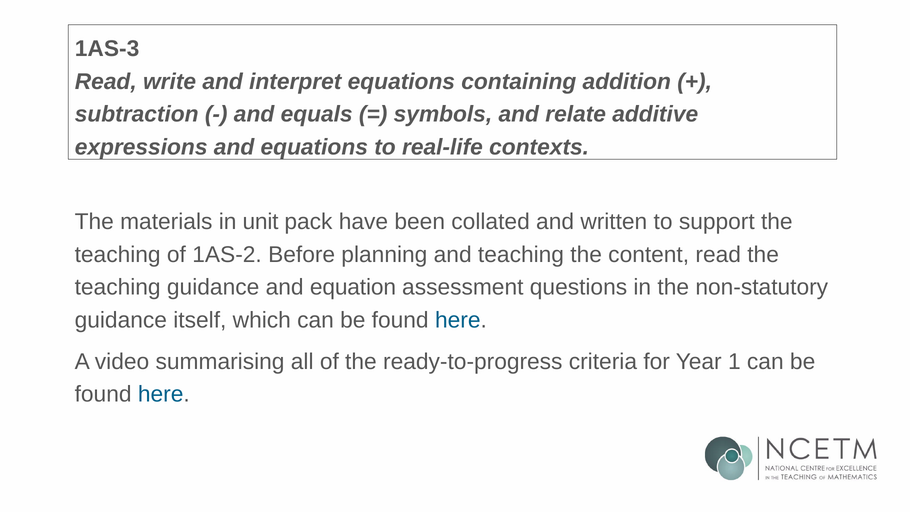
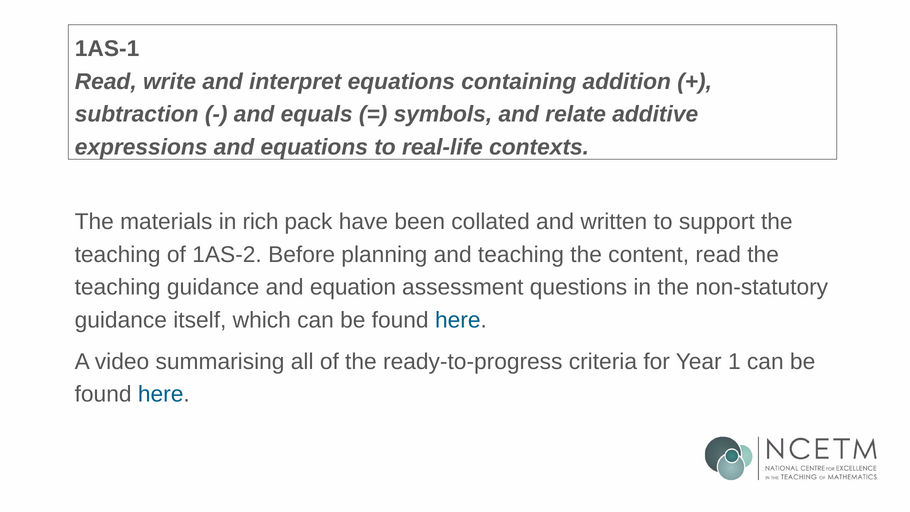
1AS-3: 1AS-3 -> 1AS-1
unit: unit -> rich
